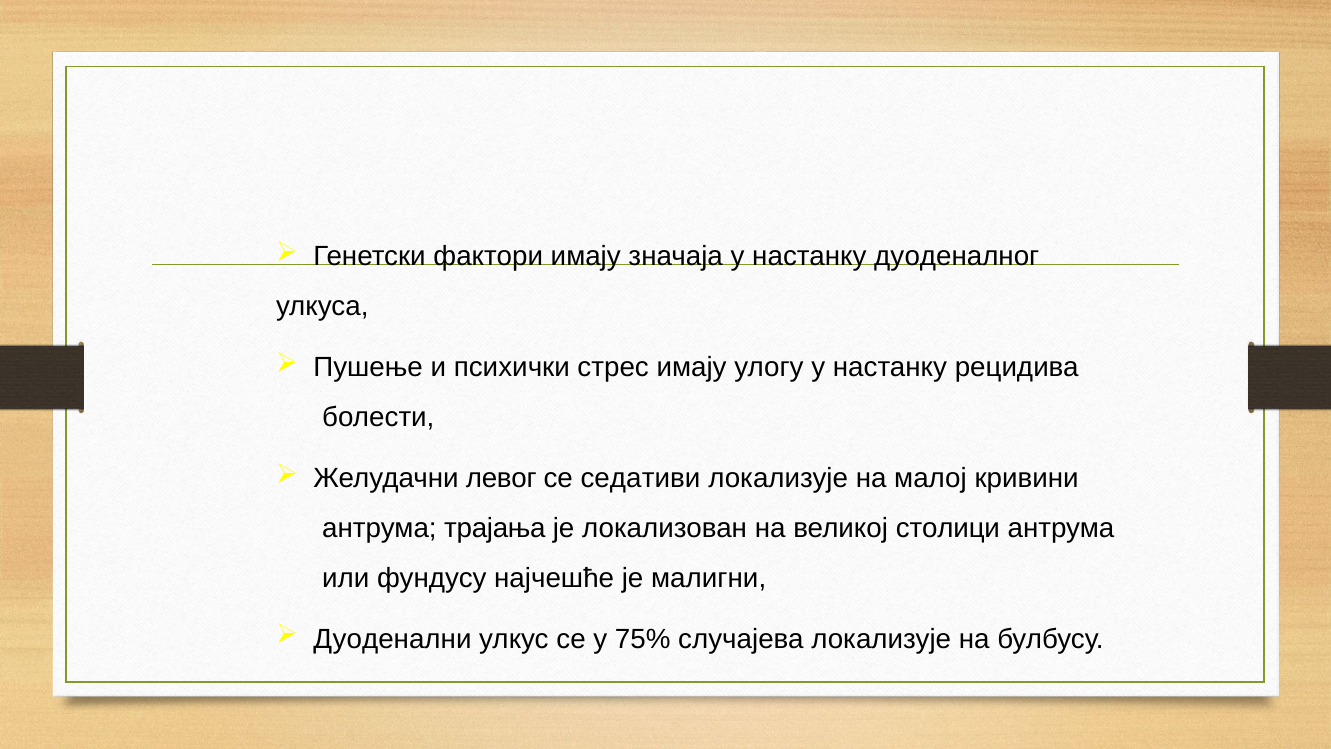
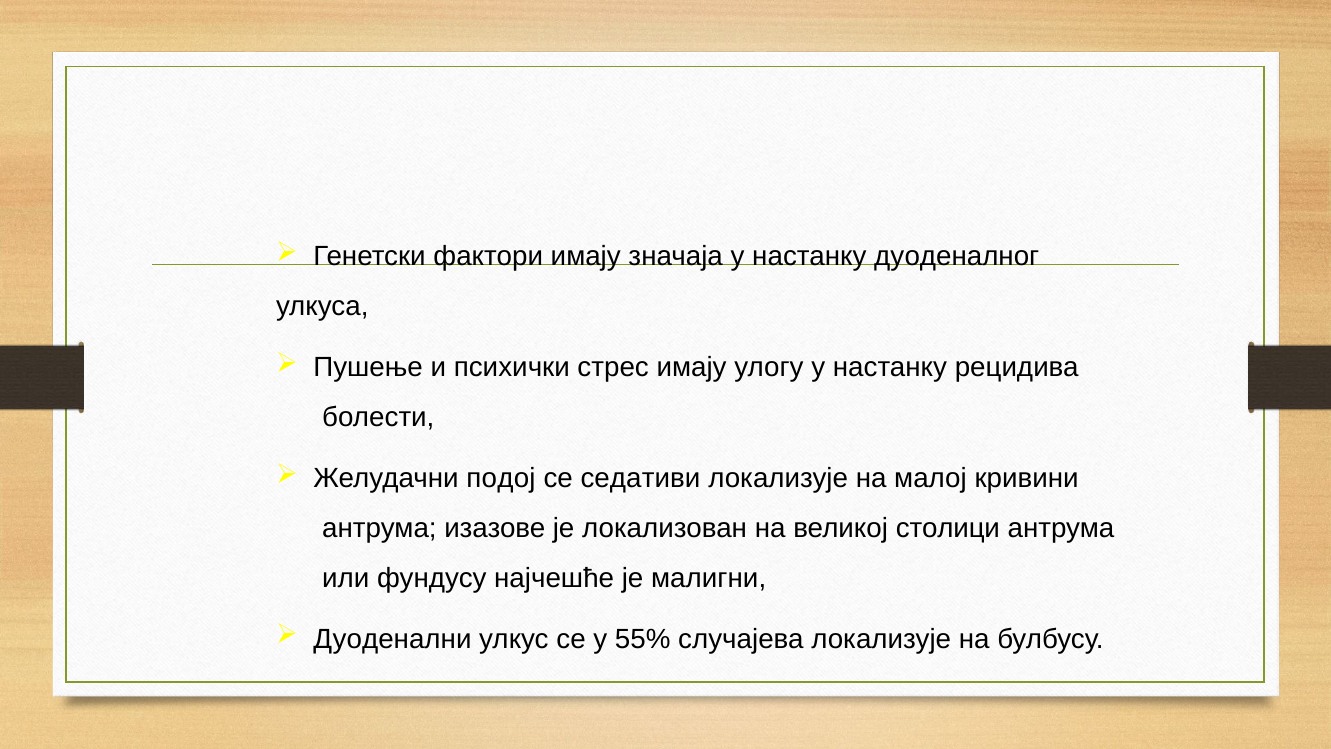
левог: левог -> подој
трајања: трајања -> изазове
75%: 75% -> 55%
